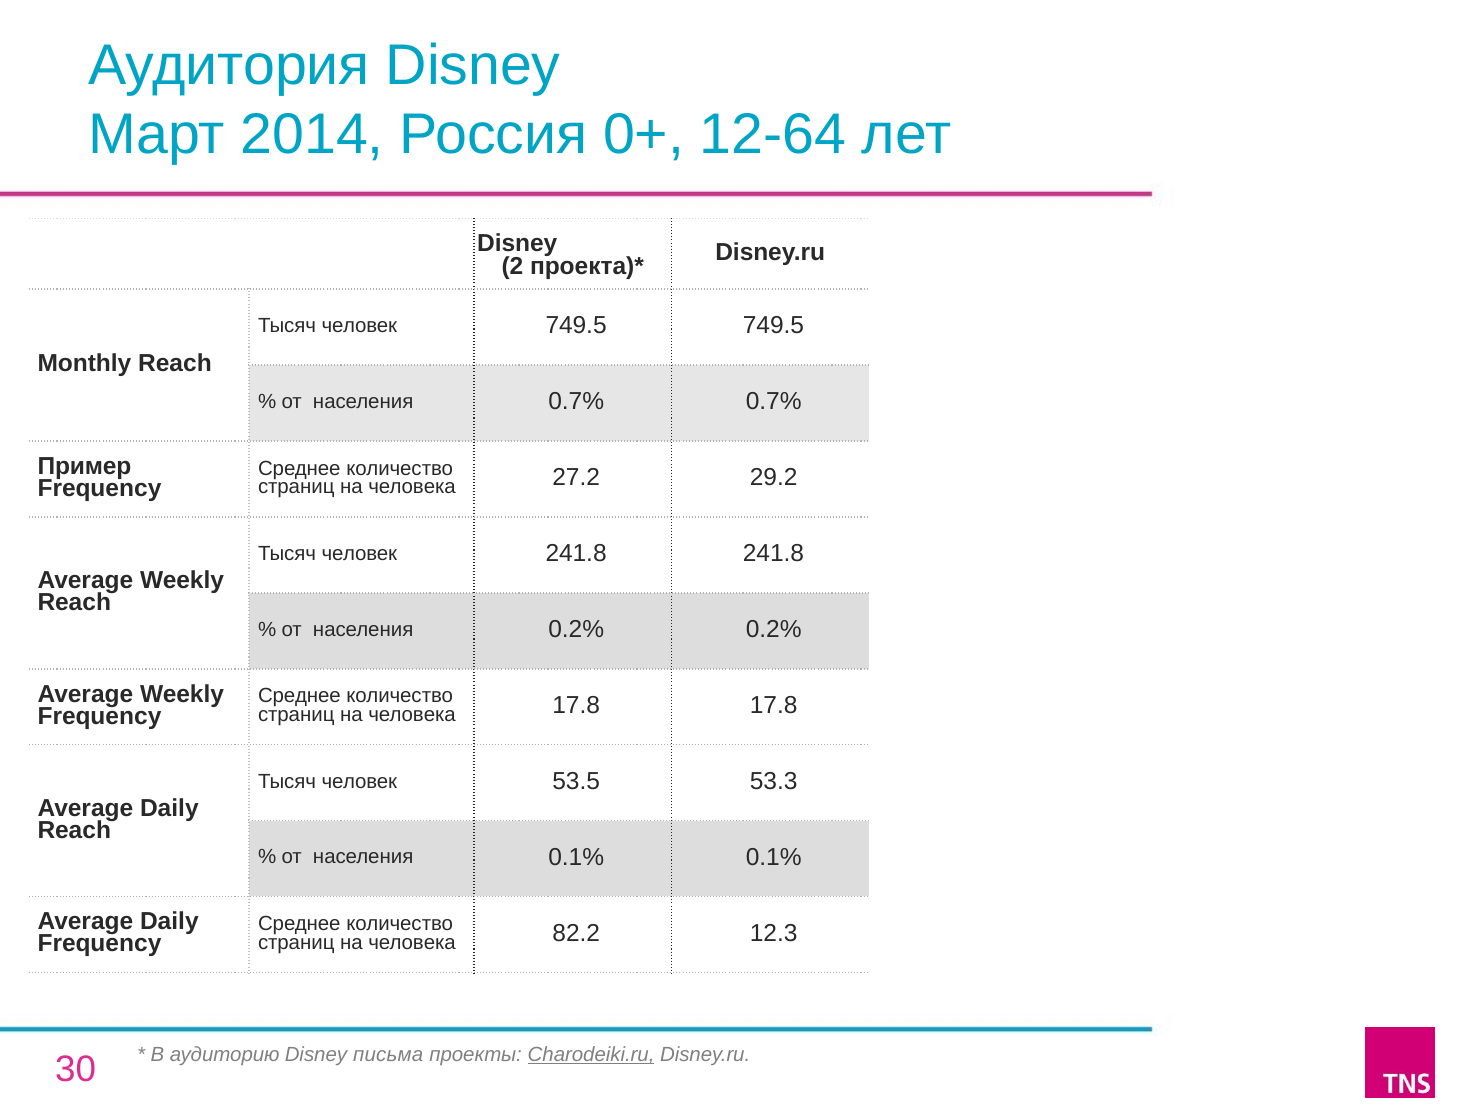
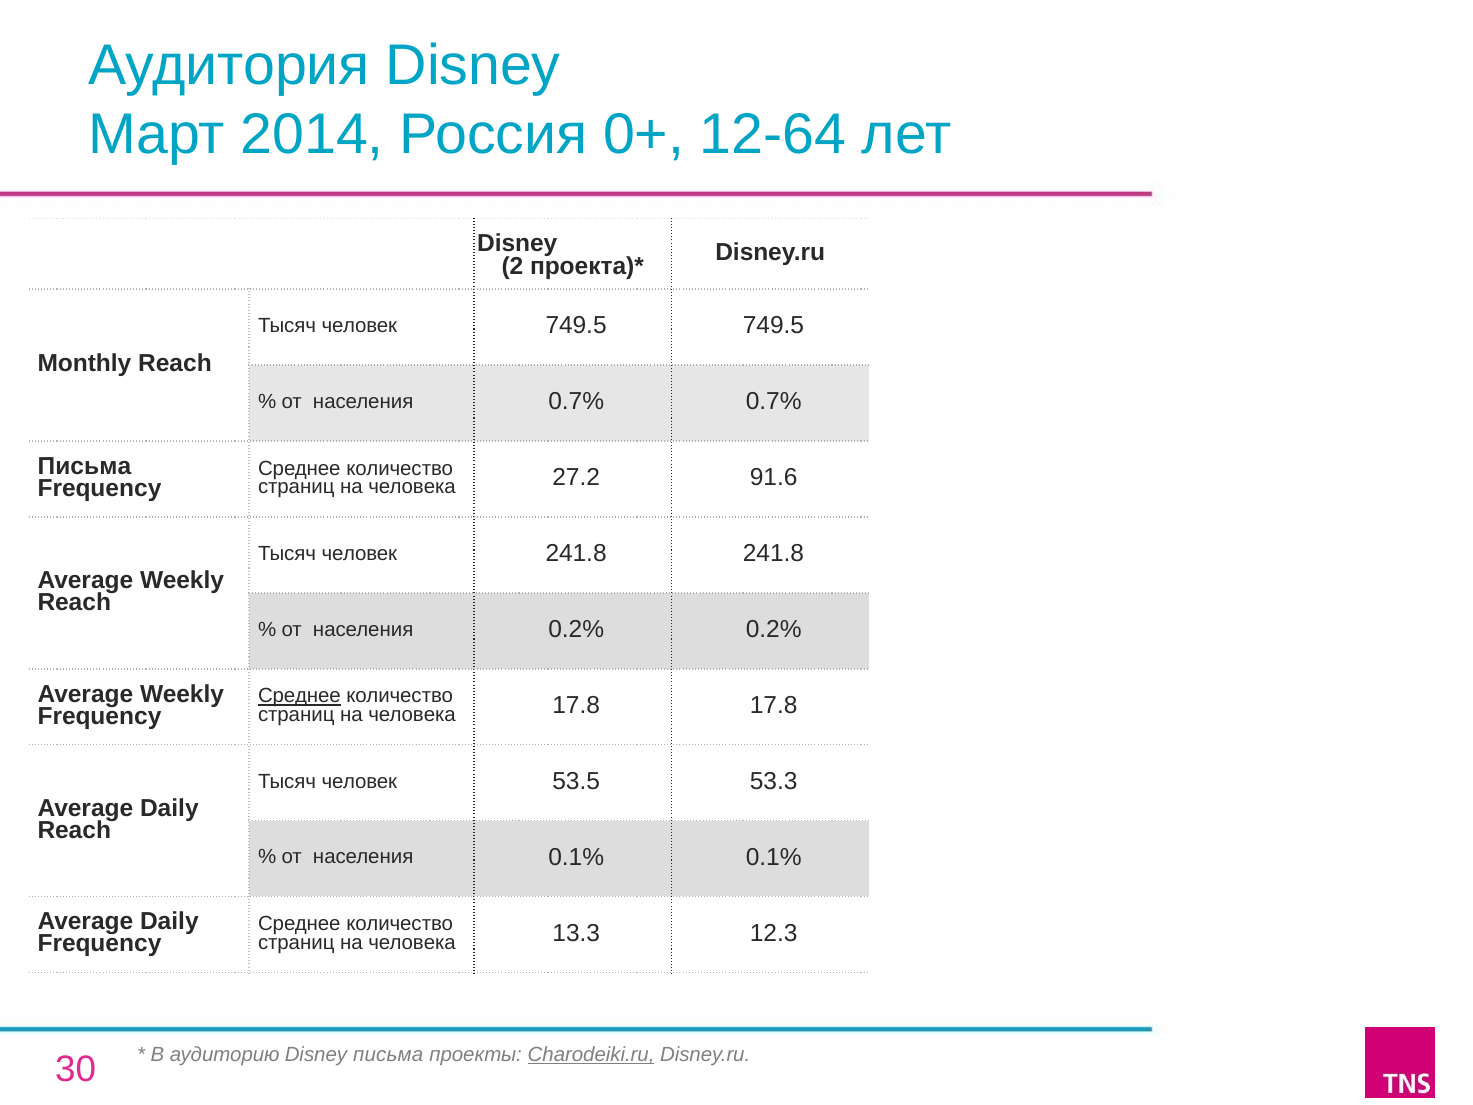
Пример at (85, 466): Пример -> Письма
29.2: 29.2 -> 91.6
Среднее at (299, 696) underline: none -> present
82.2: 82.2 -> 13.3
